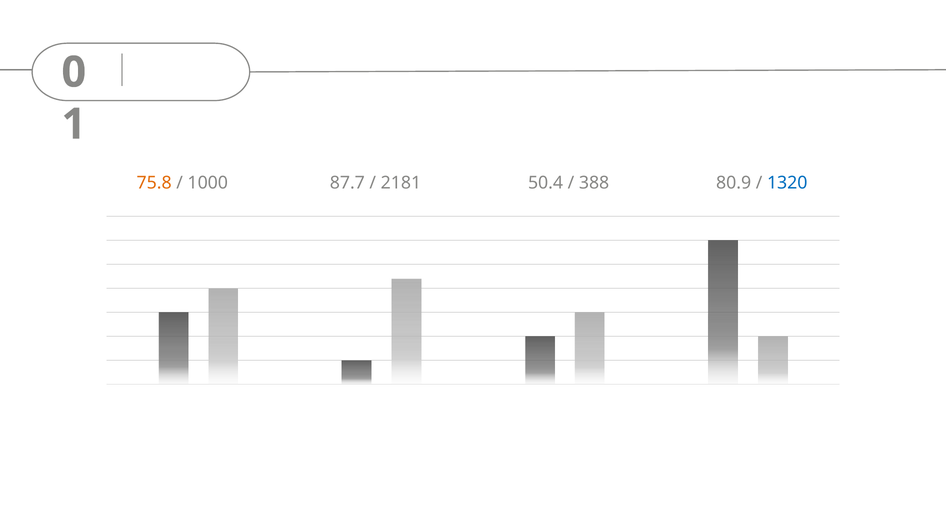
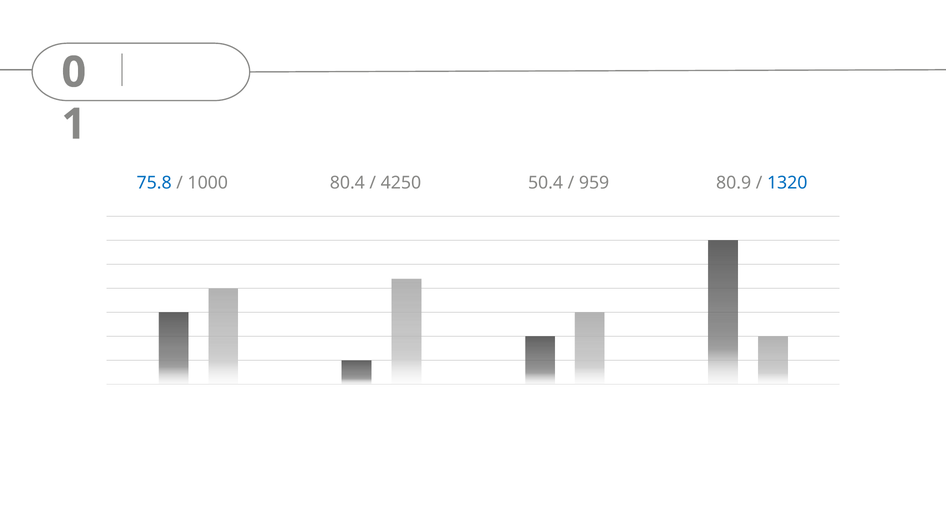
75.8 colour: orange -> blue
87.7: 87.7 -> 80.4
2181: 2181 -> 4250
388: 388 -> 959
